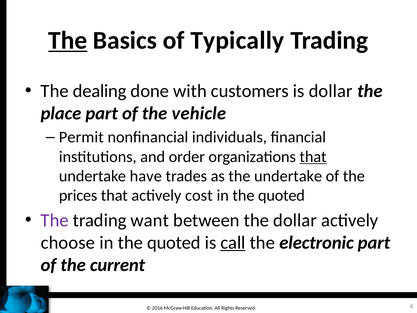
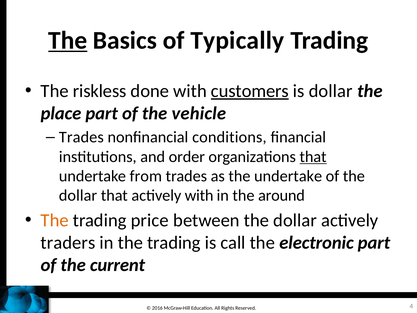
dealing: dealing -> riskless
customers underline: none -> present
Permit at (81, 137): Permit -> Trades
individuals: individuals -> conditions
have: have -> from
prices at (78, 195): prices -> dollar
actively cost: cost -> with
quoted at (281, 195): quoted -> around
The at (55, 220) colour: purple -> orange
want: want -> price
choose: choose -> traders
quoted at (174, 242): quoted -> trading
call underline: present -> none
